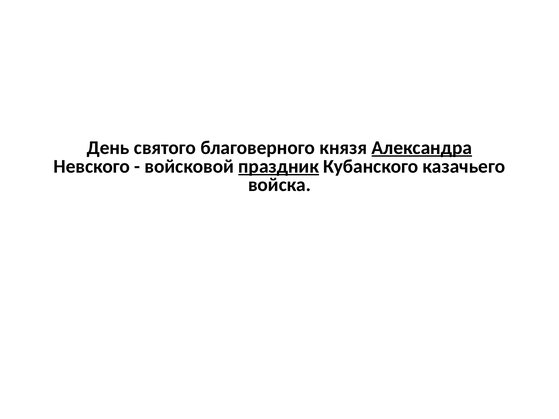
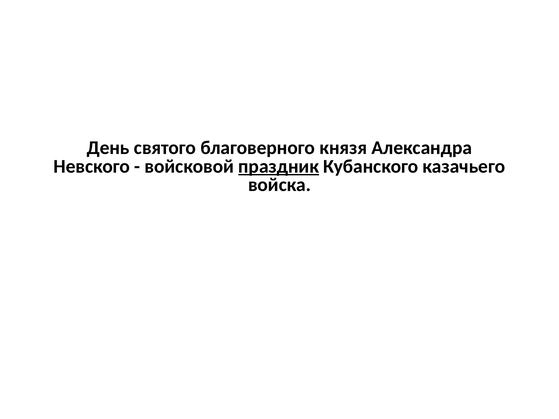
Александра underline: present -> none
